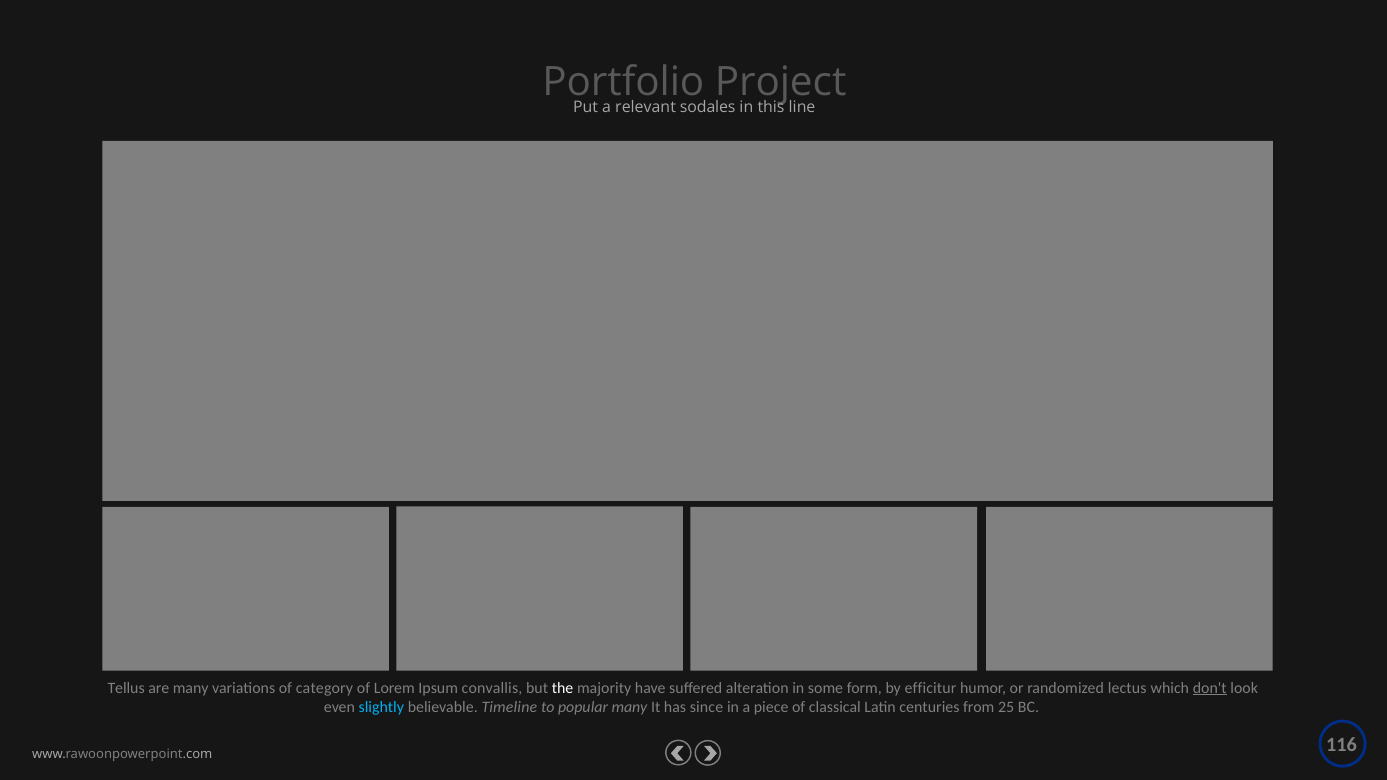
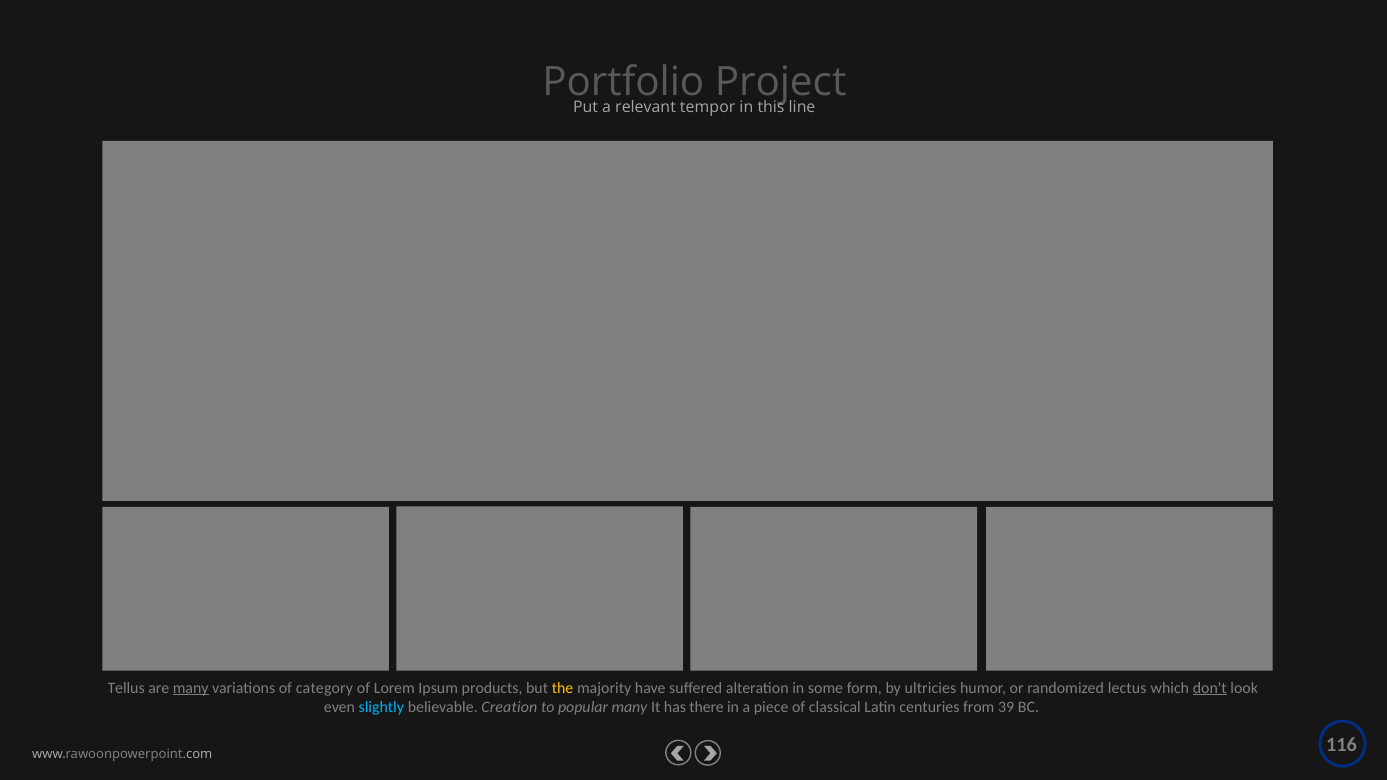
sodales: sodales -> tempor
many at (191, 688) underline: none -> present
convallis: convallis -> products
the colour: white -> yellow
efficitur: efficitur -> ultricies
Timeline: Timeline -> Creation
since: since -> there
25: 25 -> 39
